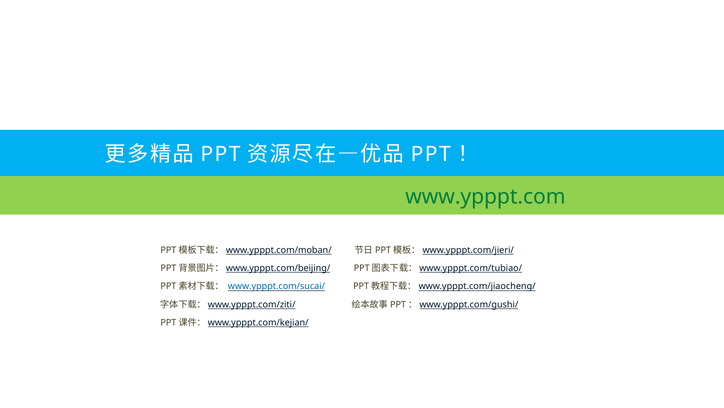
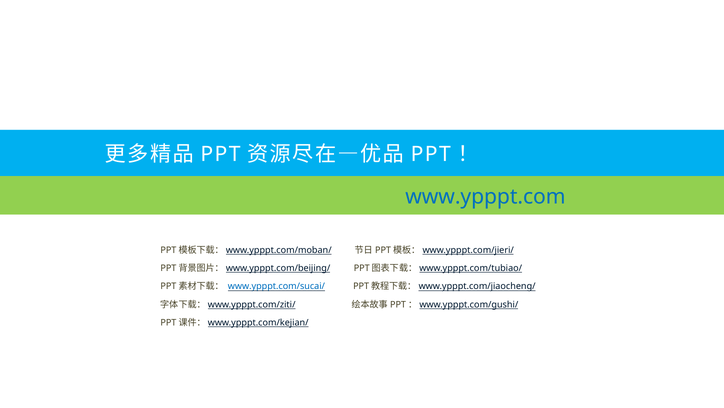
www.ypppt.com colour: green -> blue
